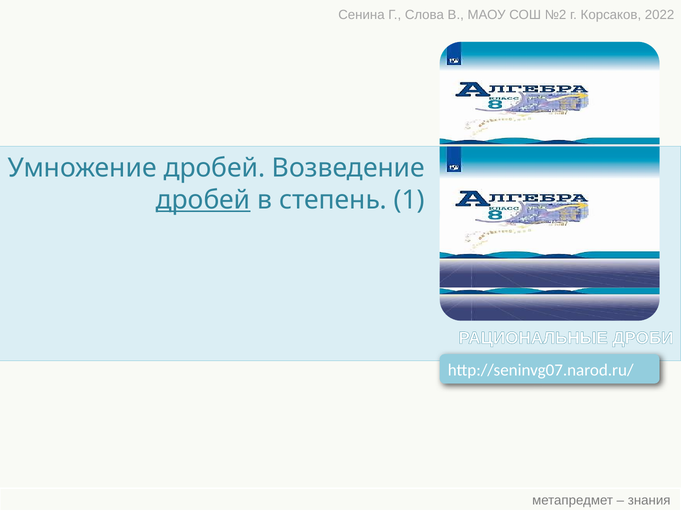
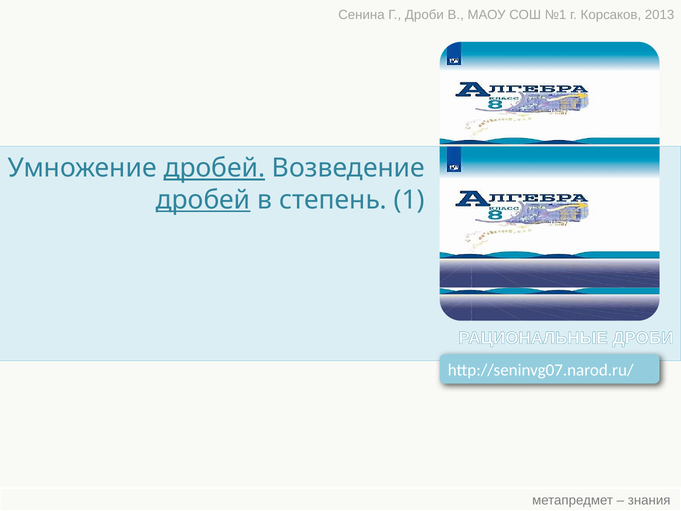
Г Слова: Слова -> Дроби
№2: №2 -> №1
2022: 2022 -> 2013
дробей at (214, 168) underline: none -> present
